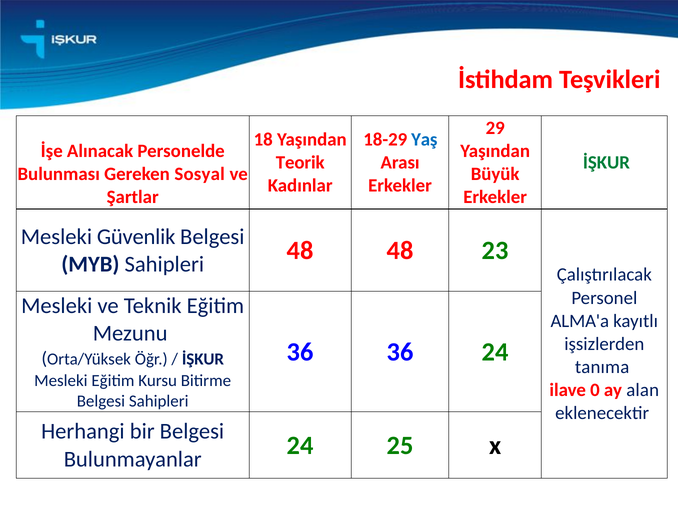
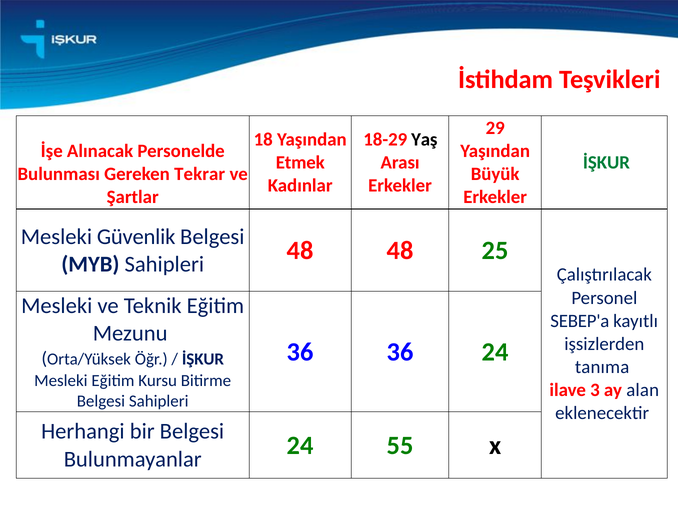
Yaş colour: blue -> black
Teorik: Teorik -> Etmek
Sosyal: Sosyal -> Tekrar
23: 23 -> 25
ALMA'a: ALMA'a -> SEBEP'a
0: 0 -> 3
25: 25 -> 55
